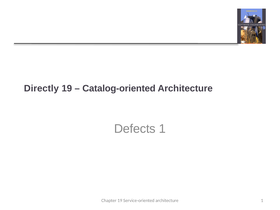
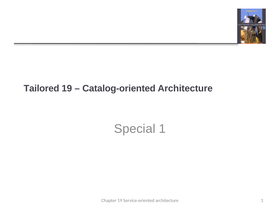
Directly: Directly -> Tailored
Defects: Defects -> Special
